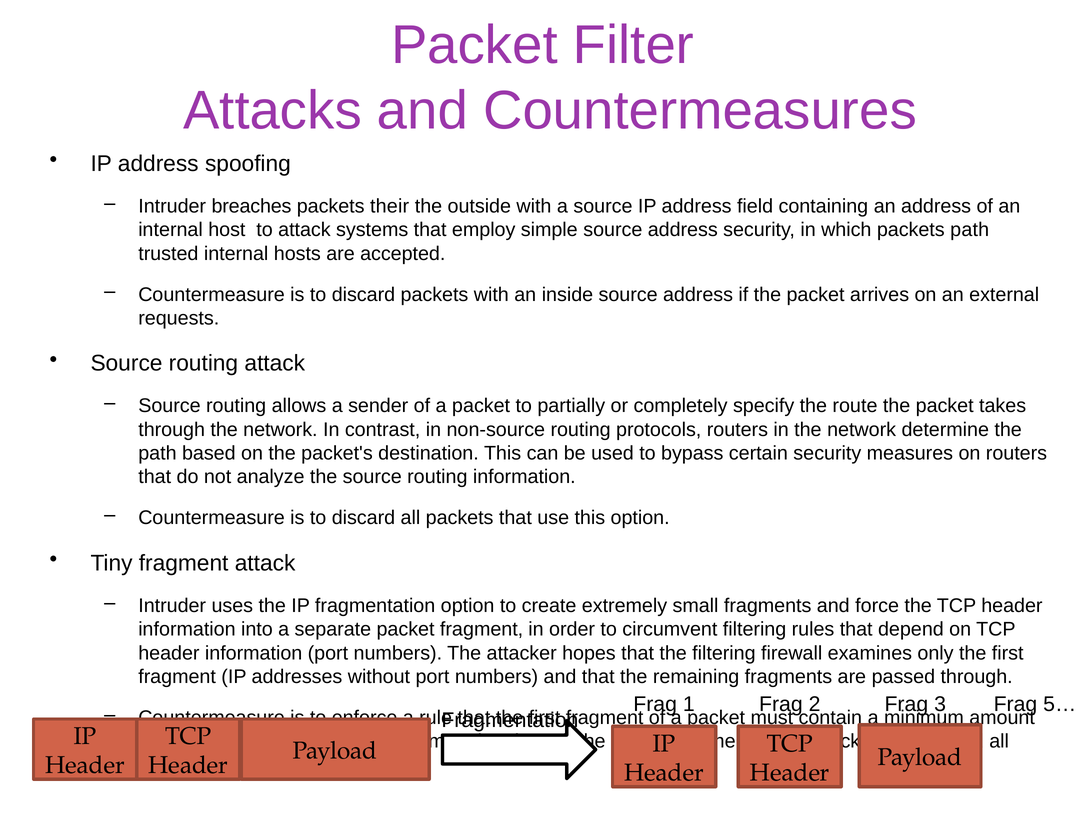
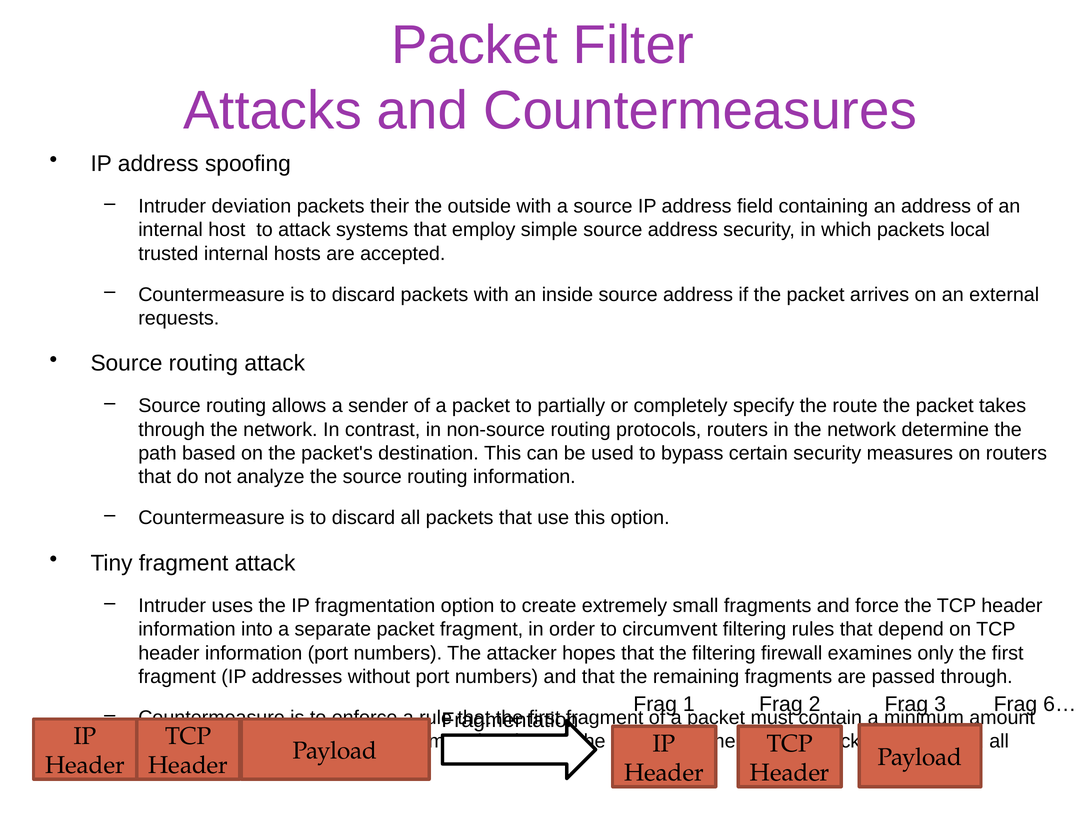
breaches: breaches -> deviation
packets path: path -> local
5…: 5… -> 6…
